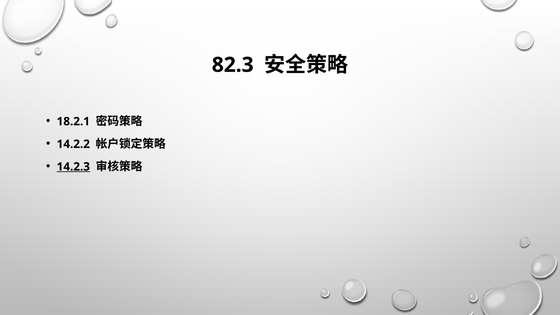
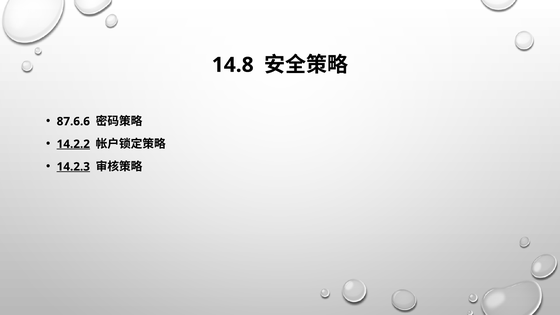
82.3: 82.3 -> 14.8
18.2.1: 18.2.1 -> 87.6.6
14.2.2 underline: none -> present
